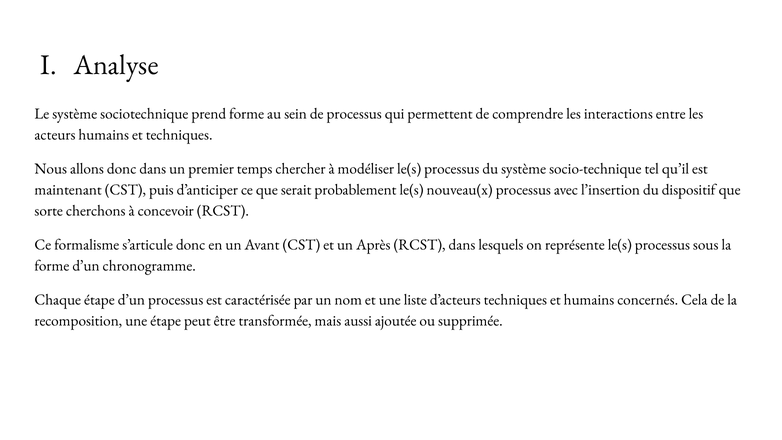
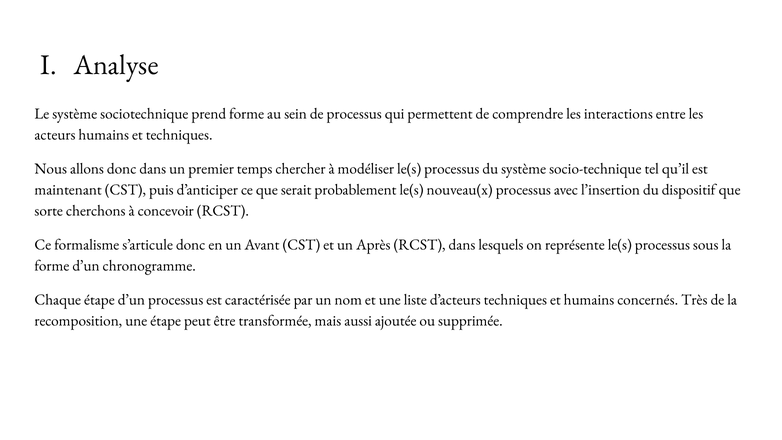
Cela: Cela -> Très
